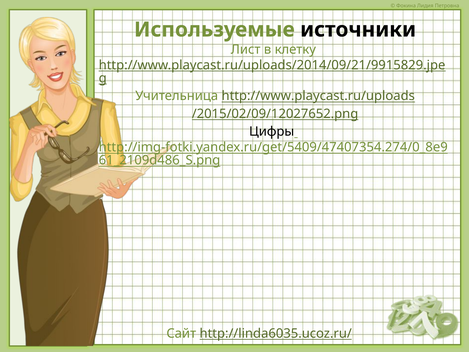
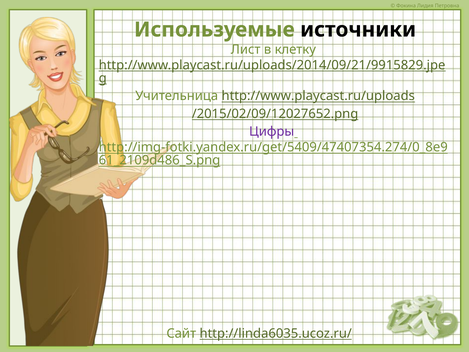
Цифры colour: black -> purple
